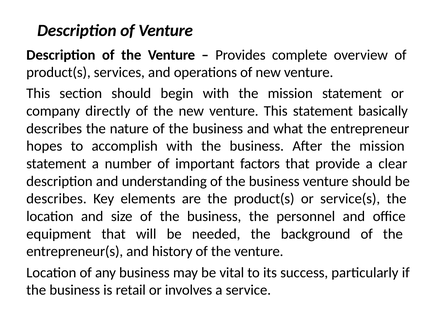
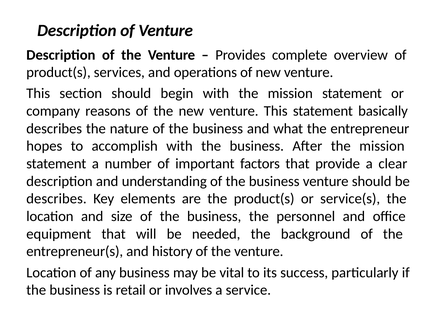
directly: directly -> reasons
